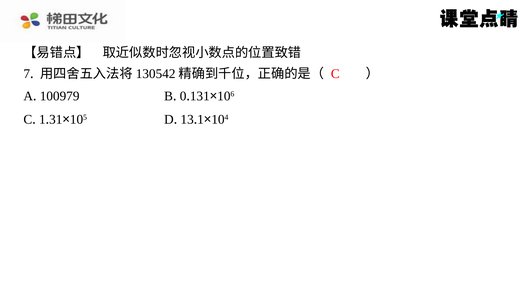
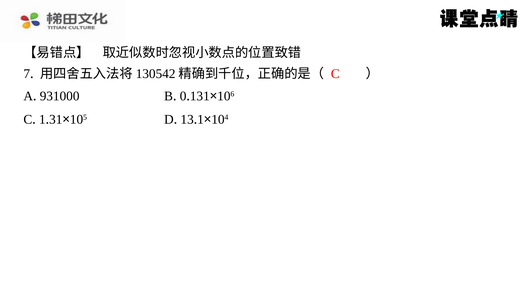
100979: 100979 -> 931000
